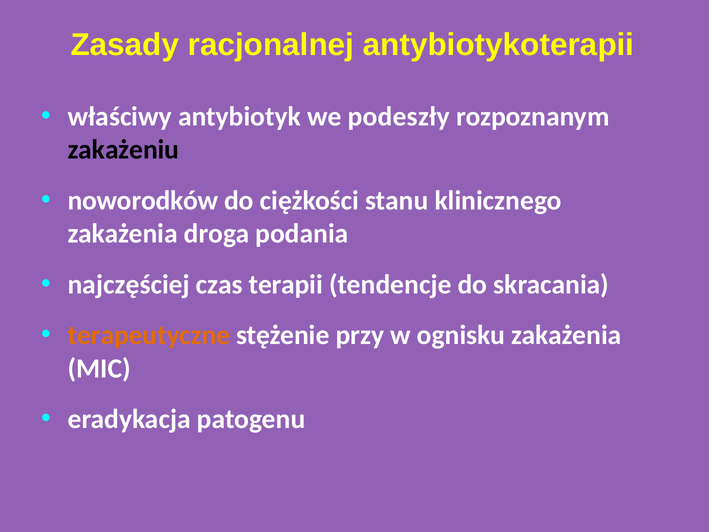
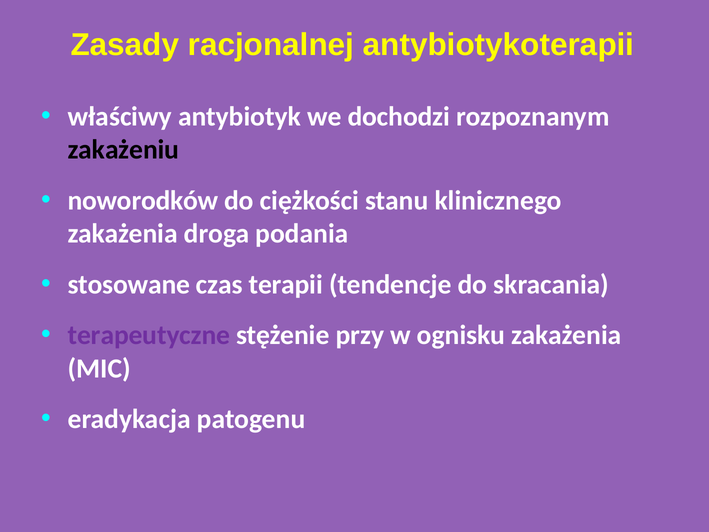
podeszły: podeszły -> dochodzi
najczęściej: najczęściej -> stosowane
terapeutyczne colour: orange -> purple
